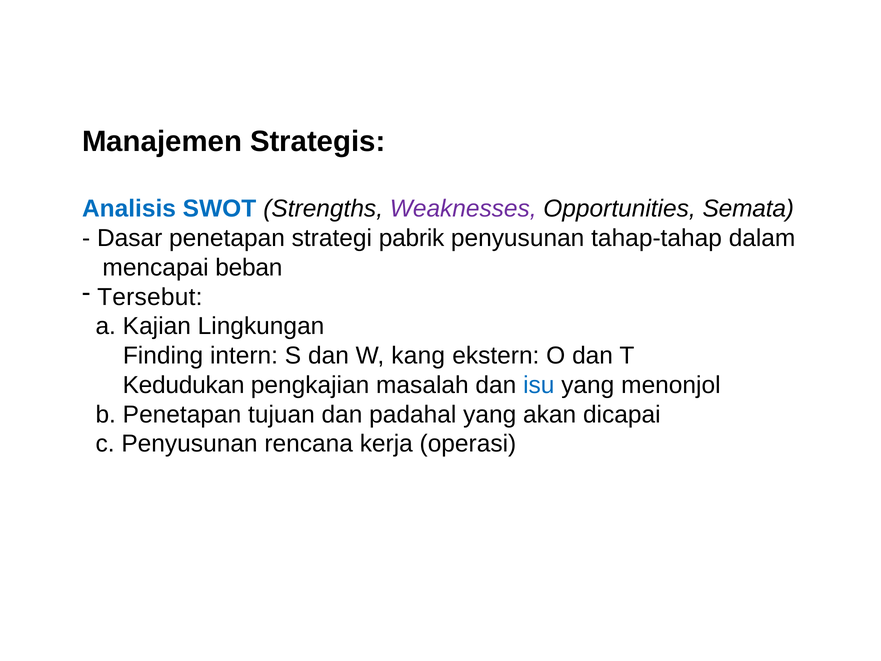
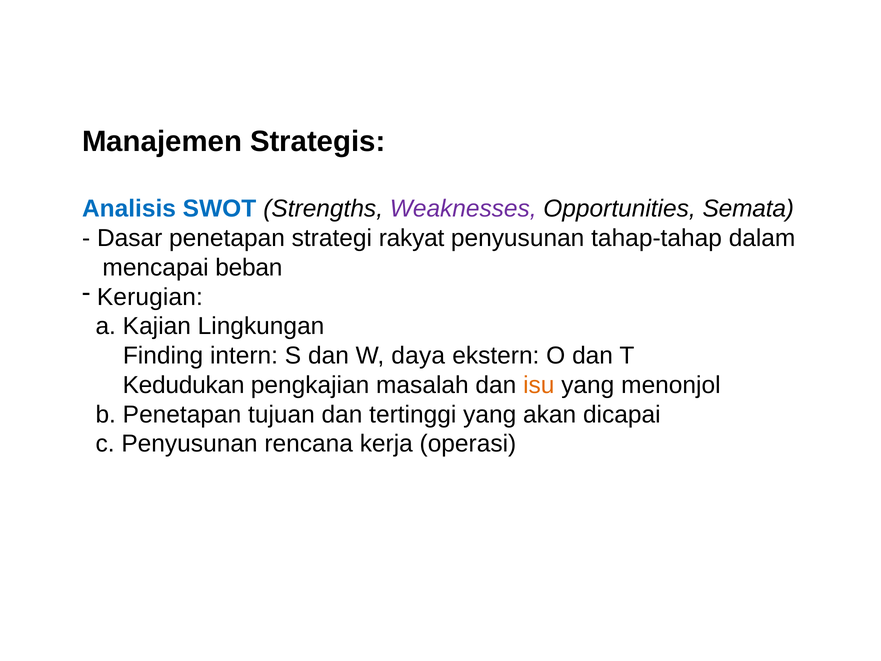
pabrik: pabrik -> rakyat
Tersebut: Tersebut -> Kerugian
kang: kang -> daya
isu colour: blue -> orange
padahal: padahal -> tertinggi
